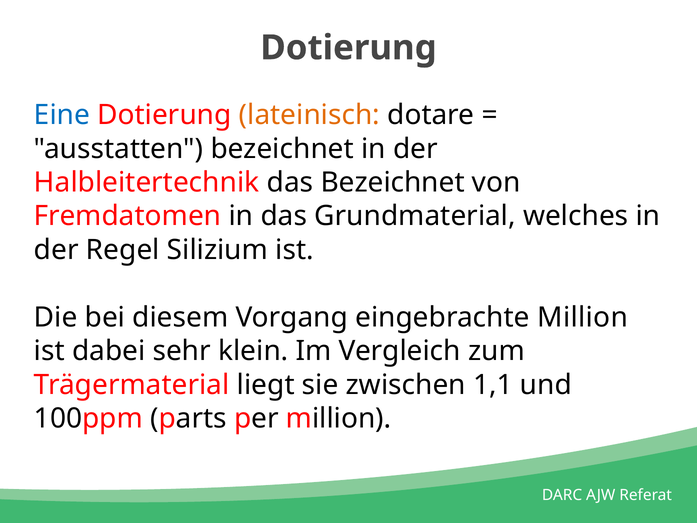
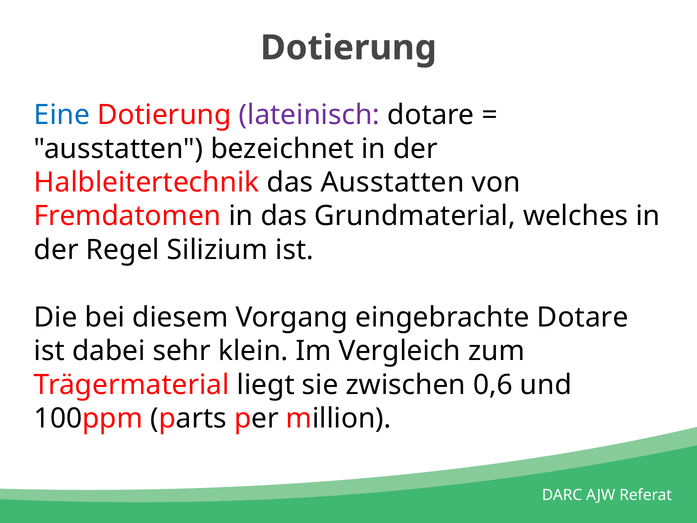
lateinisch colour: orange -> purple
das Bezeichnet: Bezeichnet -> Ausstatten
eingebrachte Million: Million -> Dotare
1,1: 1,1 -> 0,6
